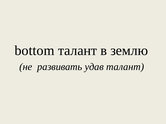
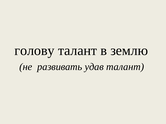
bottom: bottom -> голову
